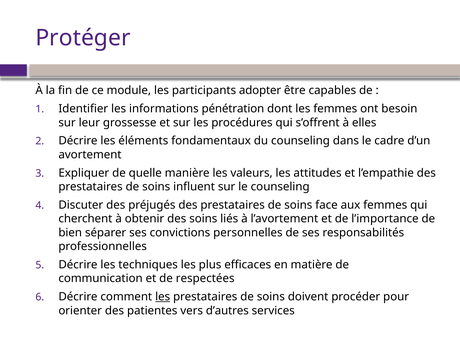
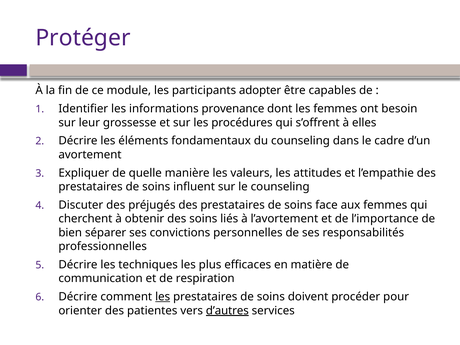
pénétration: pénétration -> provenance
respectées: respectées -> respiration
d’autres underline: none -> present
